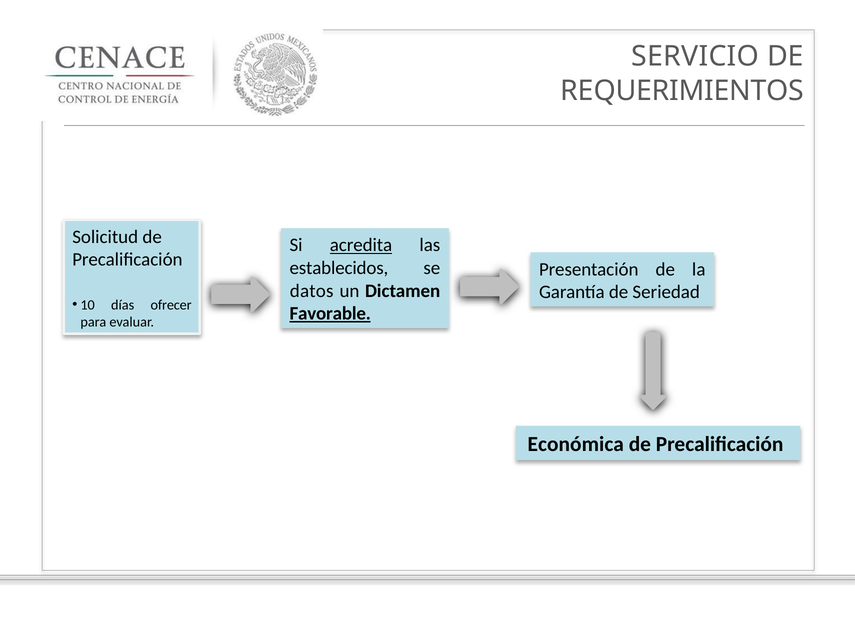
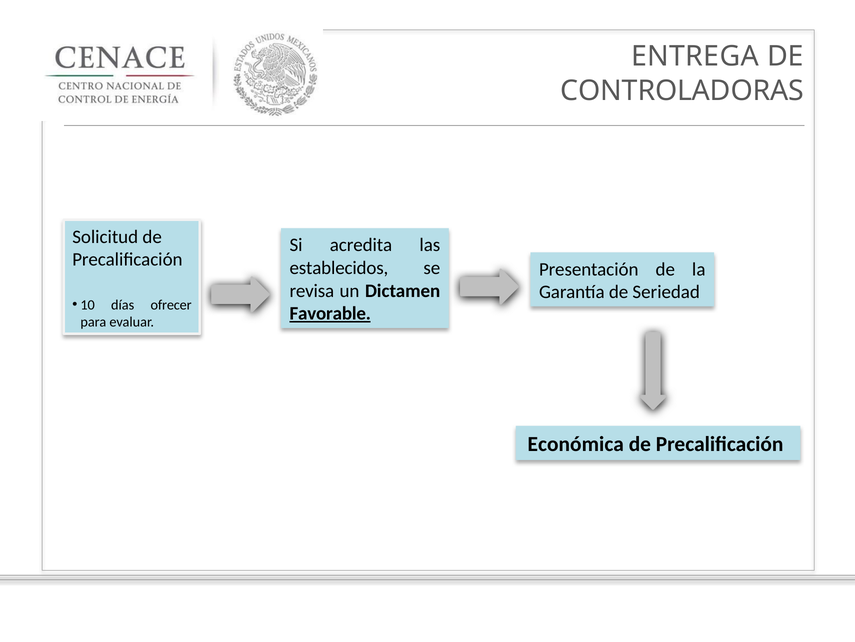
SERVICIO: SERVICIO -> ENTREGA
REQUERIMIENTOS: REQUERIMIENTOS -> CONTROLADORAS
acredita underline: present -> none
datos: datos -> revisa
